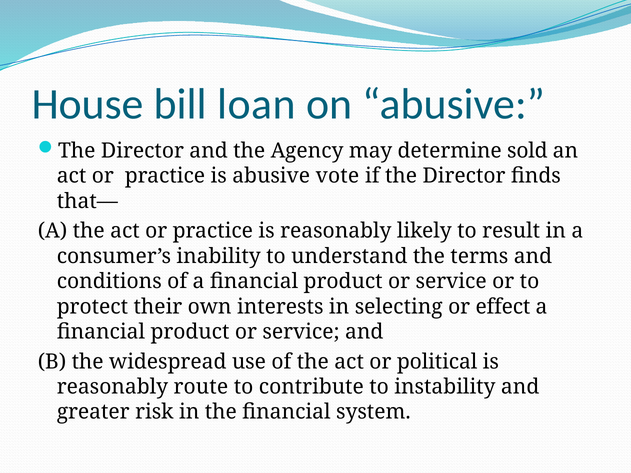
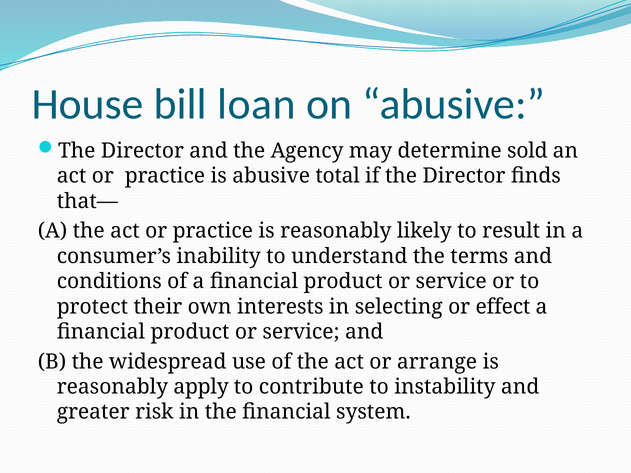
vote: vote -> total
political: political -> arrange
route: route -> apply
